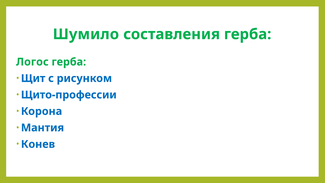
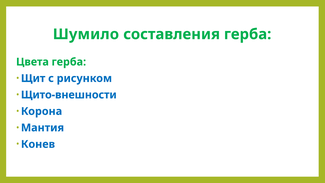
Логос: Логос -> Цвета
Щито-профессии: Щито-профессии -> Щито-внешности
